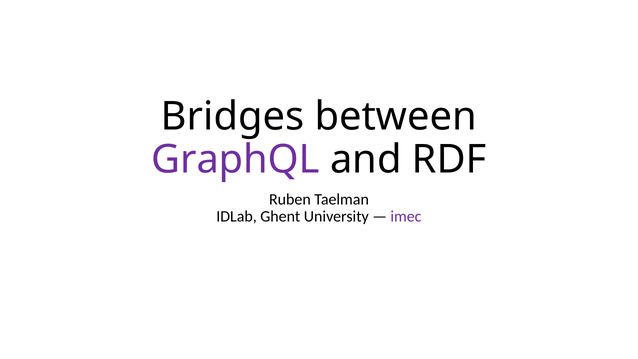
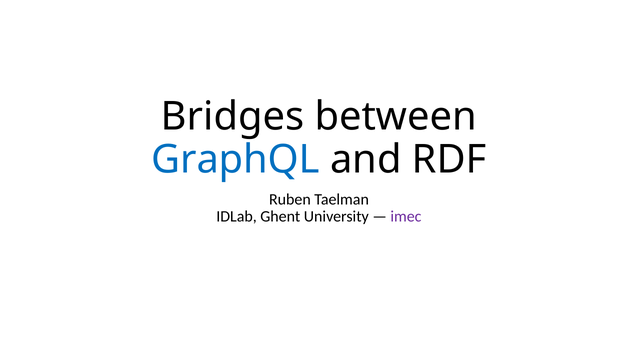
GraphQL colour: purple -> blue
